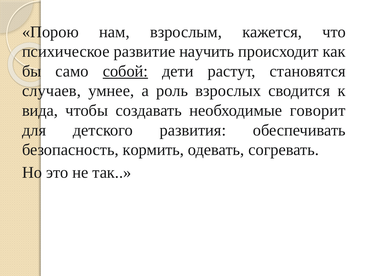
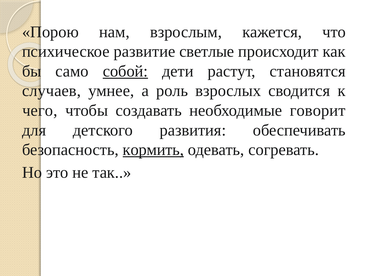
научить: научить -> светлые
вида: вида -> чего
кормить underline: none -> present
